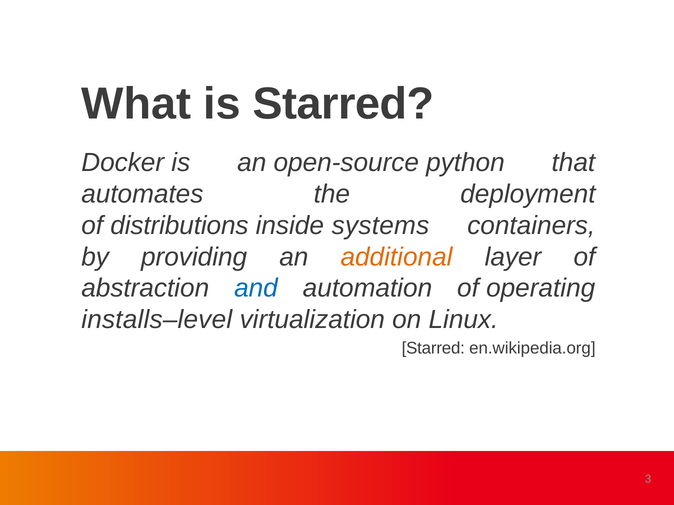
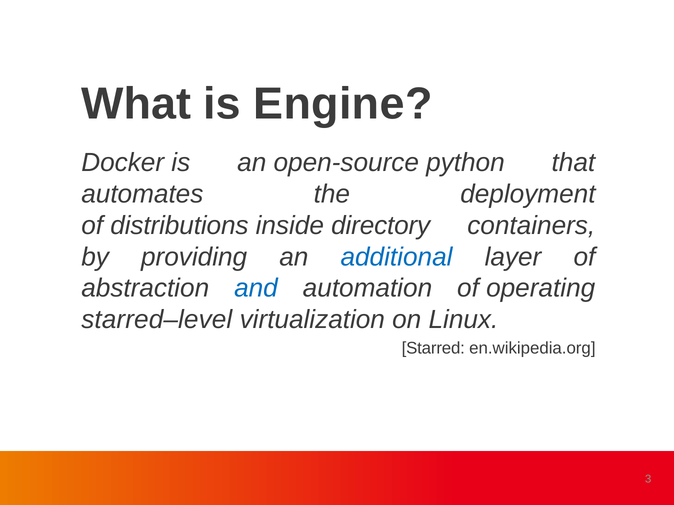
is Starred: Starred -> Engine
systems: systems -> directory
additional colour: orange -> blue
installs–level: installs–level -> starred–level
